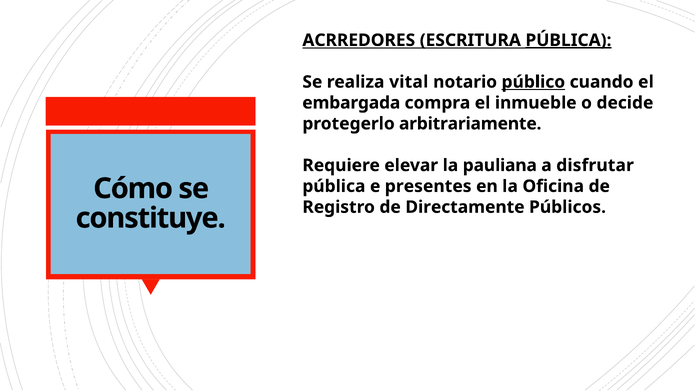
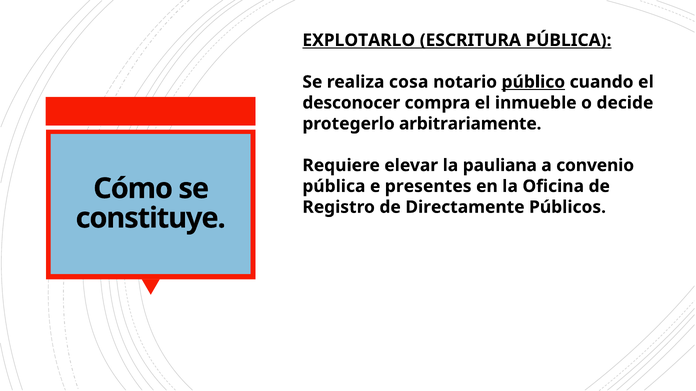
ACRREDORES: ACRREDORES -> EXPLOTARLO
PÚBLICA at (568, 40) underline: present -> none
vital: vital -> cosa
embargada: embargada -> desconocer
disfrutar: disfrutar -> convenio
